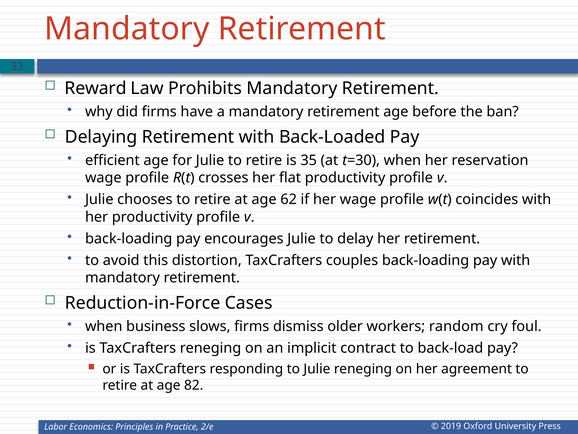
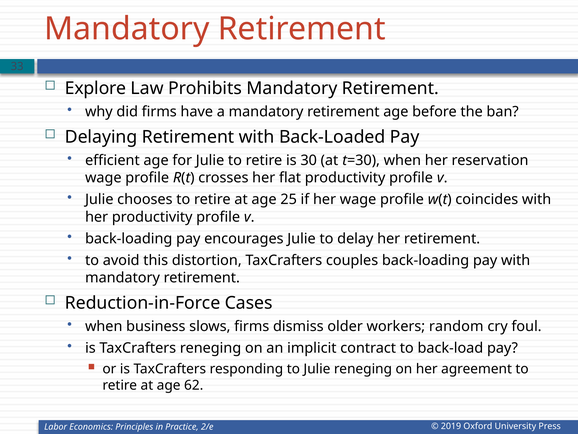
Reward: Reward -> Explore
35: 35 -> 30
62: 62 -> 25
82: 82 -> 62
